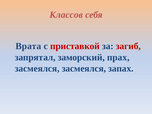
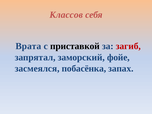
приставкой colour: red -> black
прах: прах -> фойе
засмеялся засмеялся: засмеялся -> побасёнка
